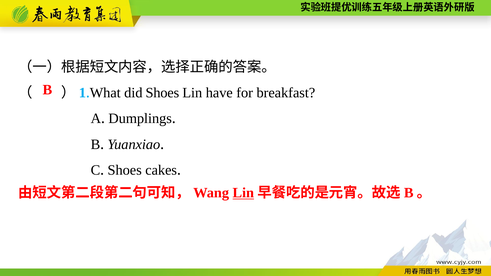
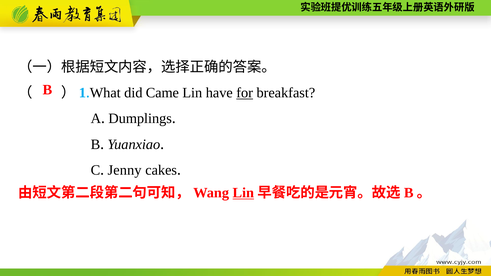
did Shoes: Shoes -> Came
for underline: none -> present
Shoes at (125, 170): Shoes -> Jenny
